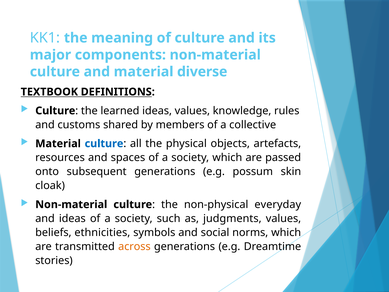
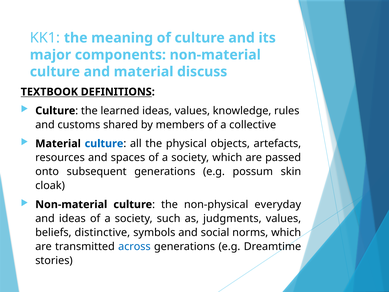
diverse: diverse -> discuss
ethnicities: ethnicities -> distinctive
across colour: orange -> blue
